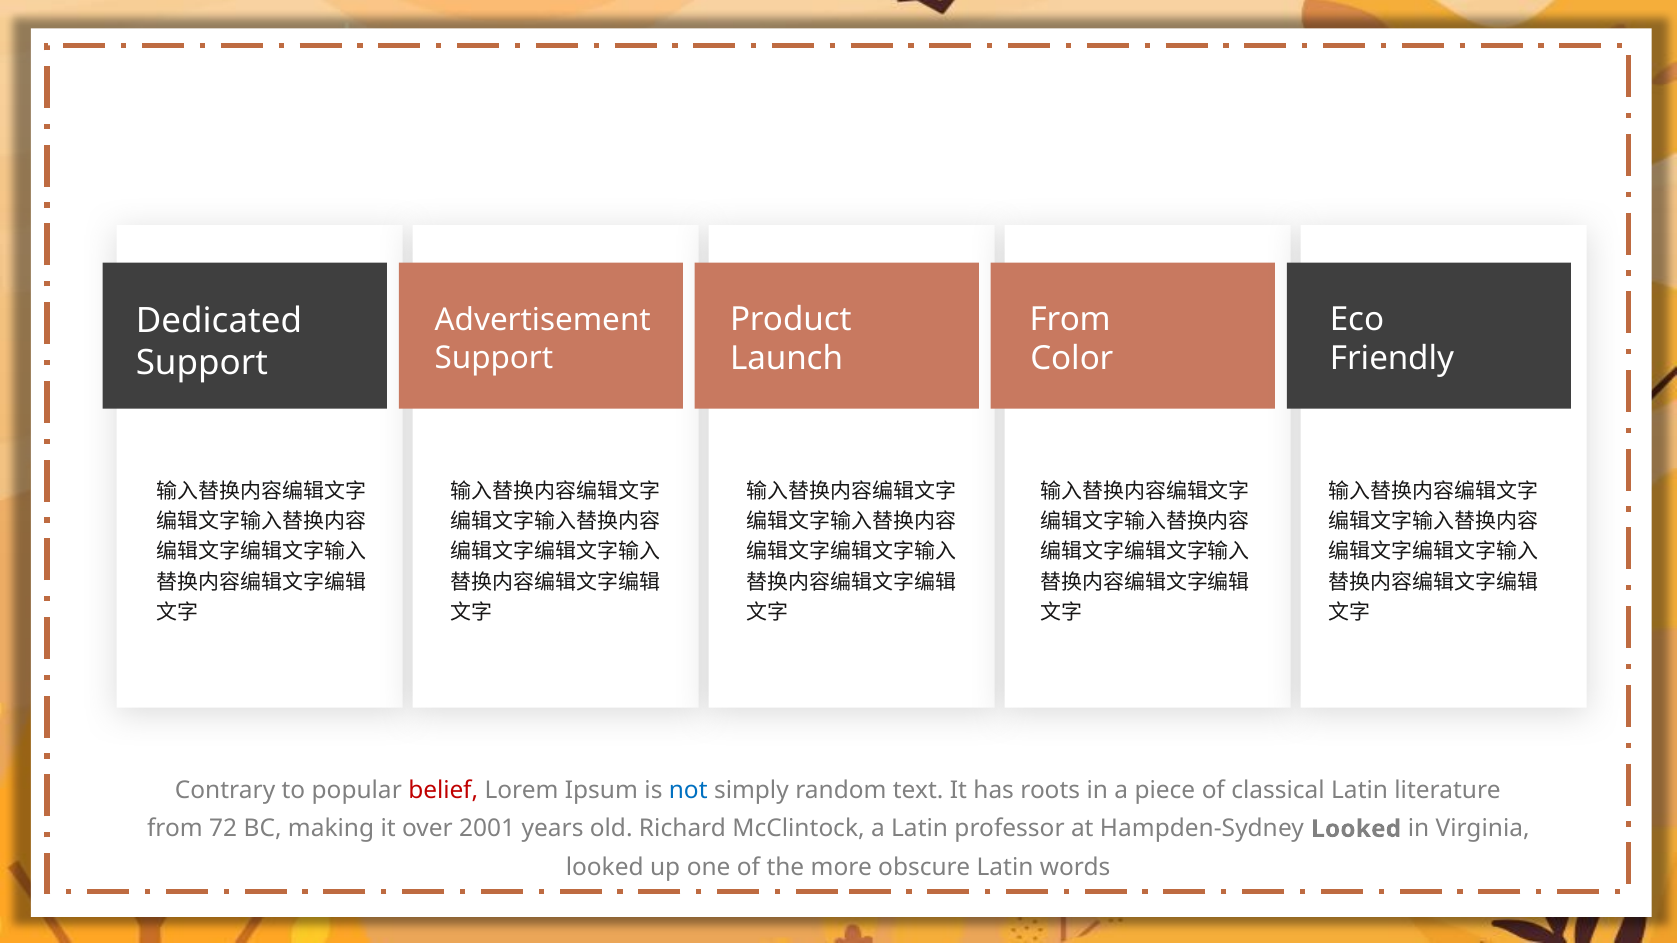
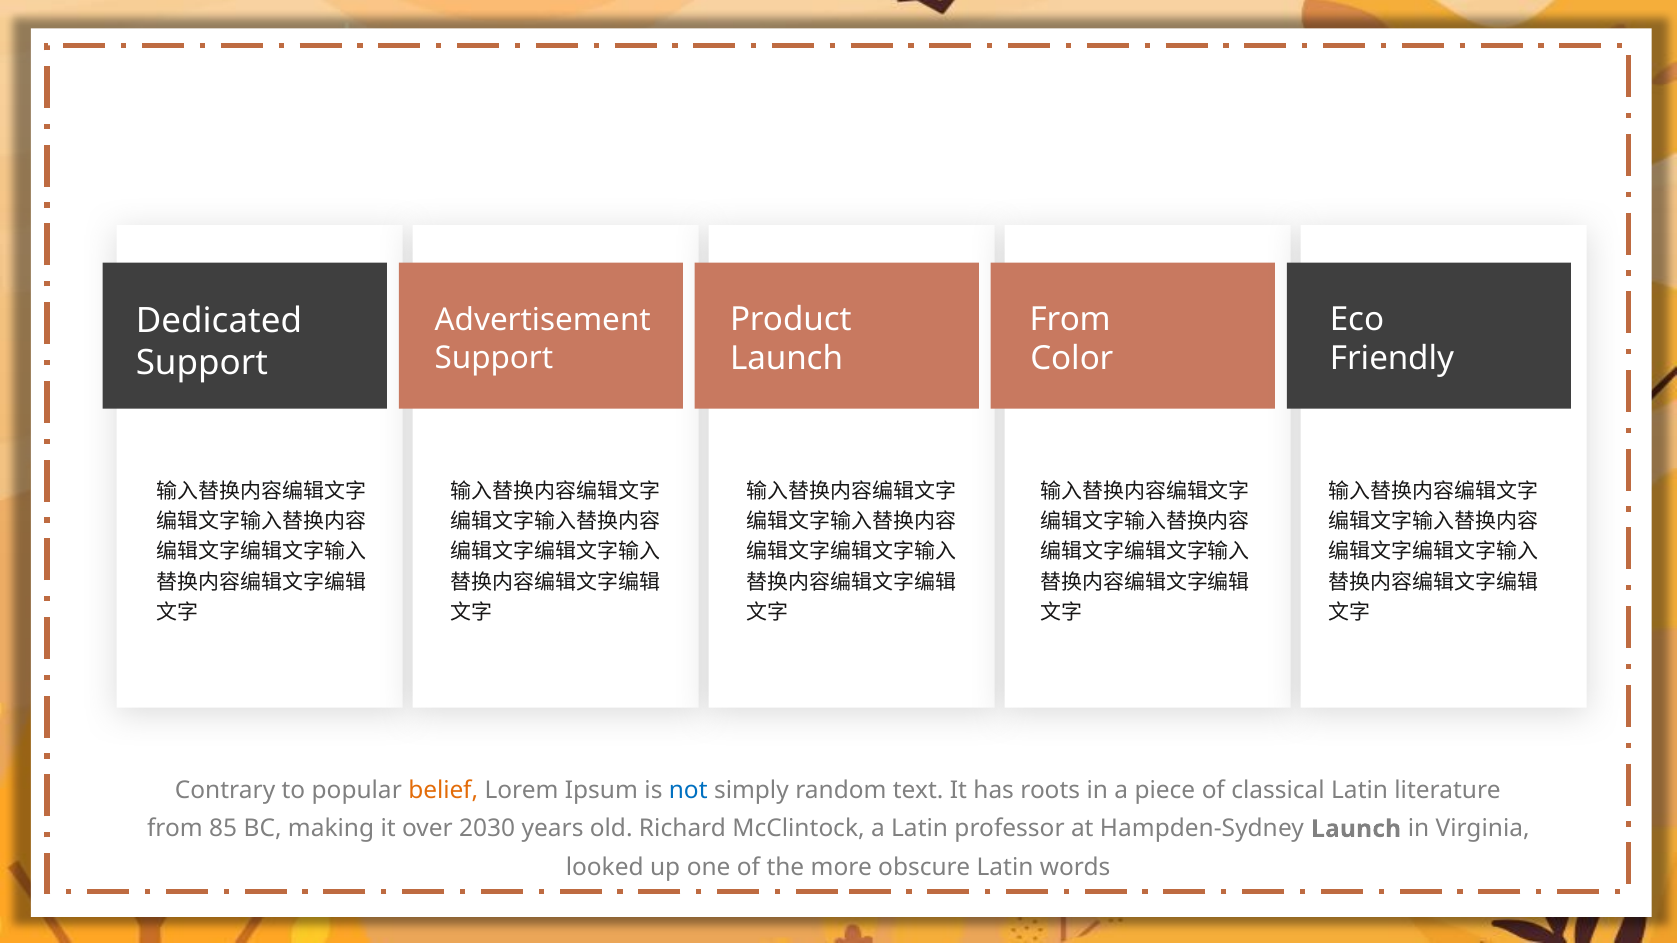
belief colour: red -> orange
72: 72 -> 85
2001: 2001 -> 2030
Hampden-Sydney Looked: Looked -> Launch
